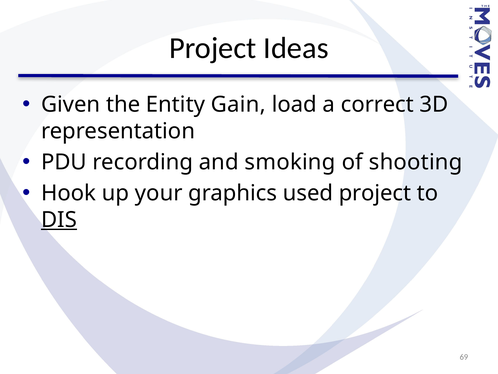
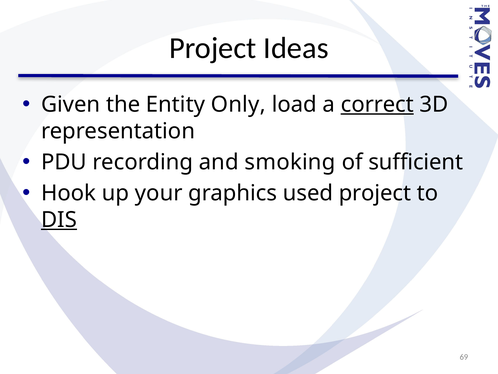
Gain: Gain -> Only
correct underline: none -> present
shooting: shooting -> sufficient
